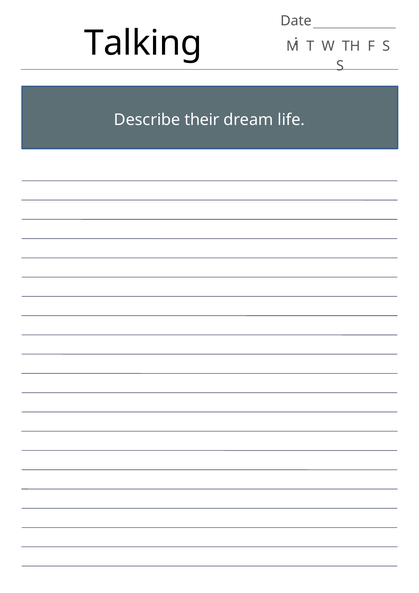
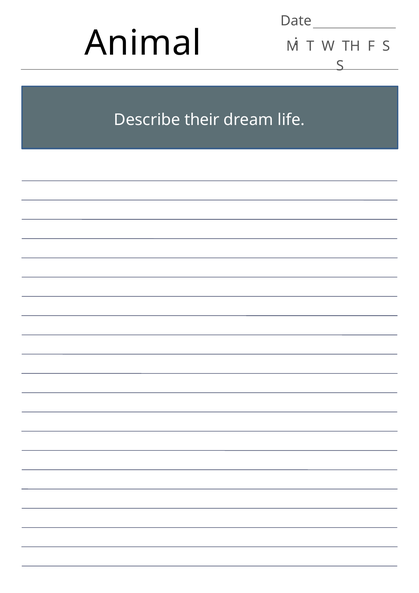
Talking: Talking -> Animal
